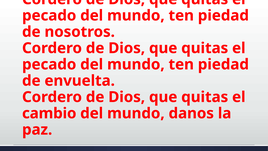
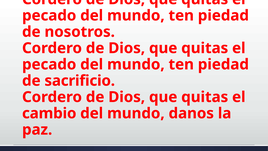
envuelta: envuelta -> sacrificio
